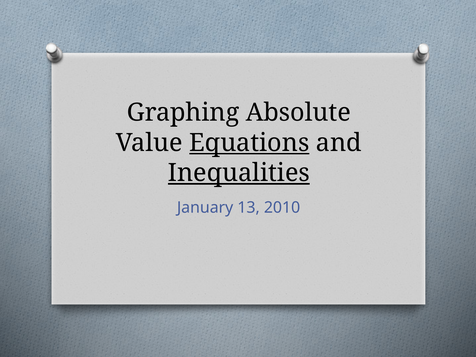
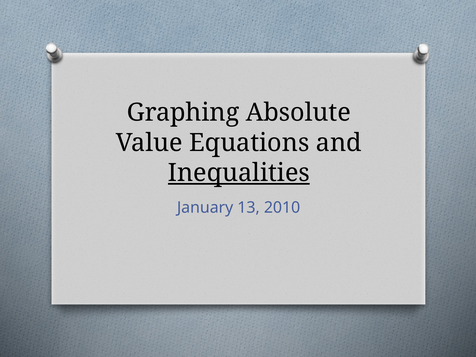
Equations underline: present -> none
